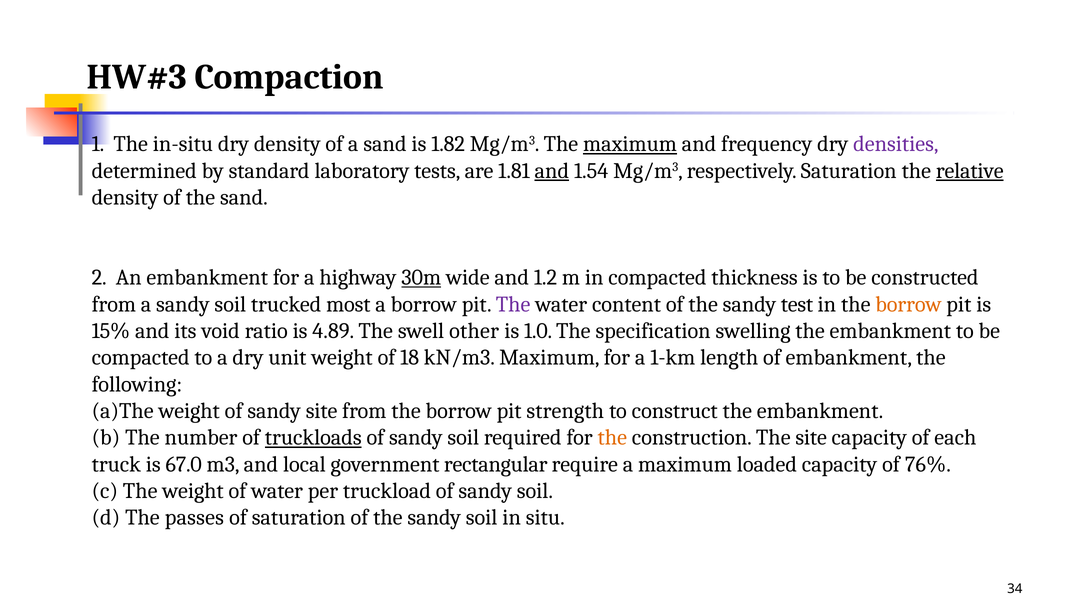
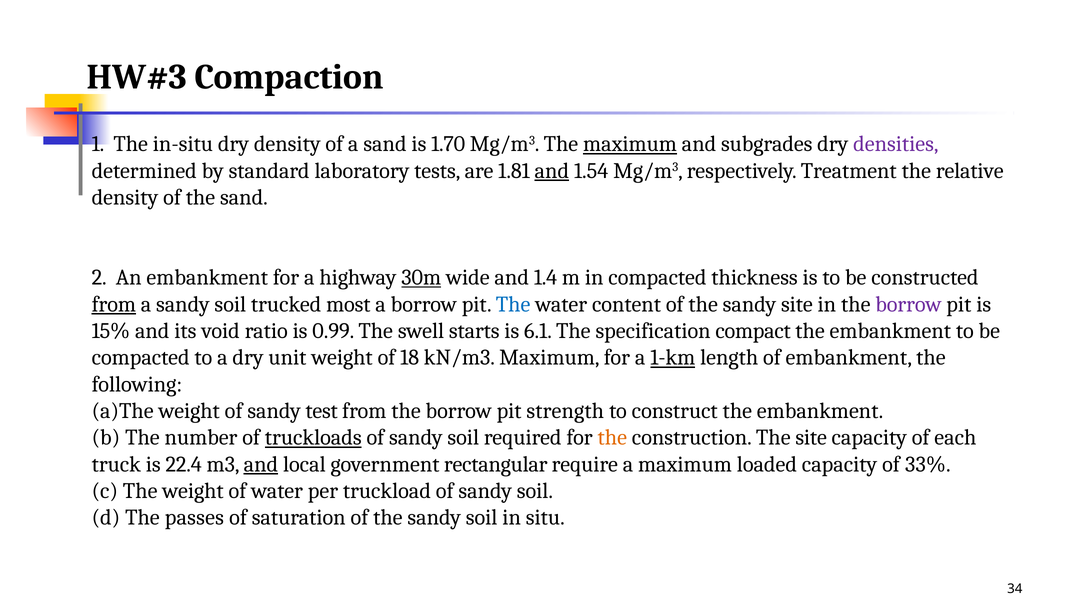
1.82: 1.82 -> 1.70
frequency: frequency -> subgrades
respectively Saturation: Saturation -> Treatment
relative underline: present -> none
1.2: 1.2 -> 1.4
from at (114, 304) underline: none -> present
The at (513, 304) colour: purple -> blue
sandy test: test -> site
borrow at (908, 304) colour: orange -> purple
4.89: 4.89 -> 0.99
other: other -> starts
1.0: 1.0 -> 6.1
swelling: swelling -> compact
1-km underline: none -> present
sandy site: site -> test
67.0: 67.0 -> 22.4
and at (261, 464) underline: none -> present
76%: 76% -> 33%
